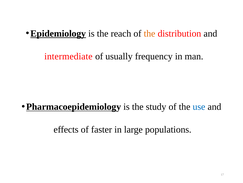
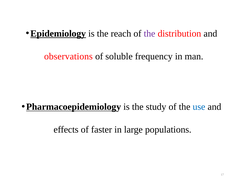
the at (150, 33) colour: orange -> purple
intermediate: intermediate -> observations
usually: usually -> soluble
